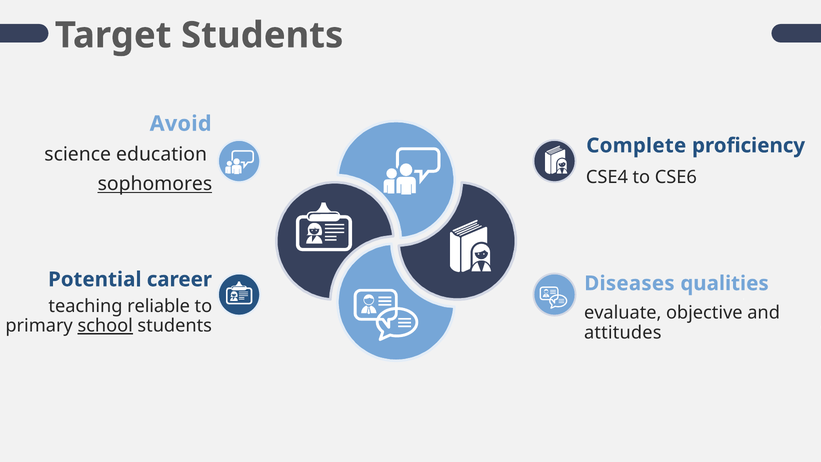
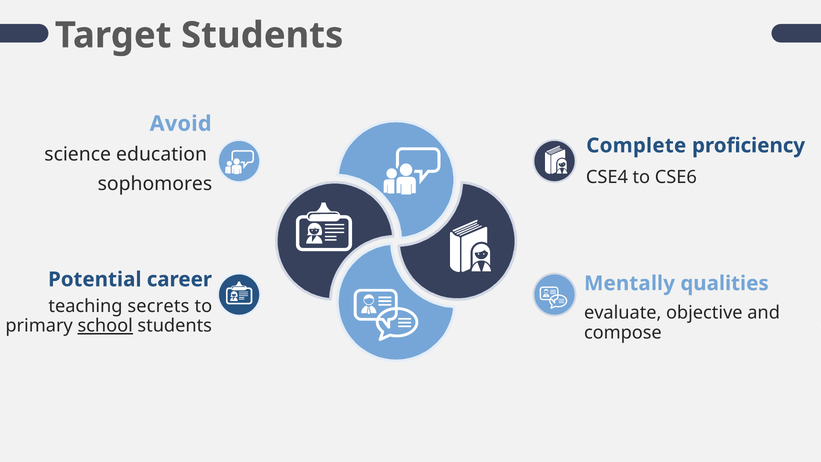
sophomores underline: present -> none
Diseases: Diseases -> Mentally
reliable: reliable -> secrets
attitudes: attitudes -> compose
